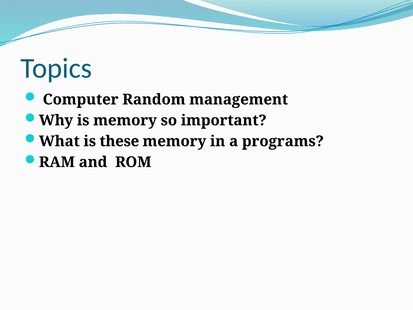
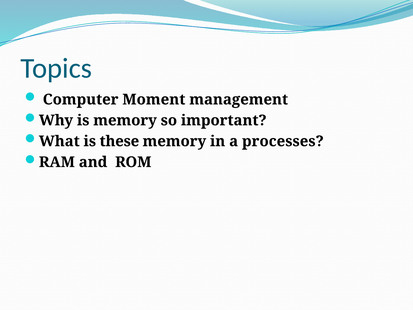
Random: Random -> Moment
programs: programs -> processes
